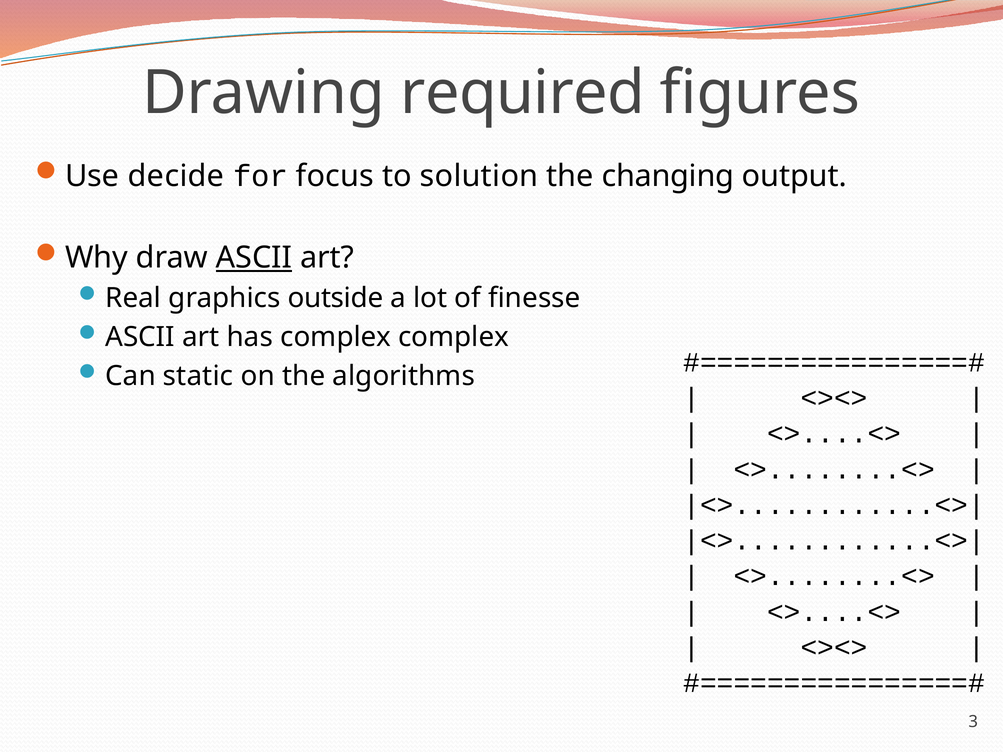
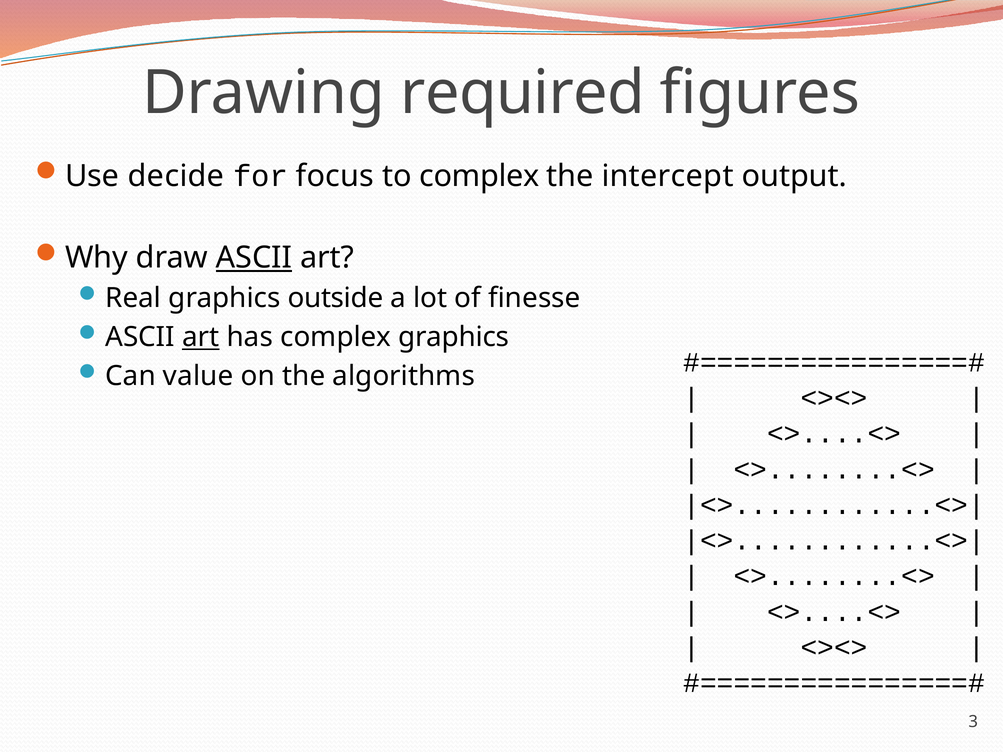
to solution: solution -> complex
changing: changing -> intercept
art at (201, 337) underline: none -> present
complex complex: complex -> graphics
static: static -> value
